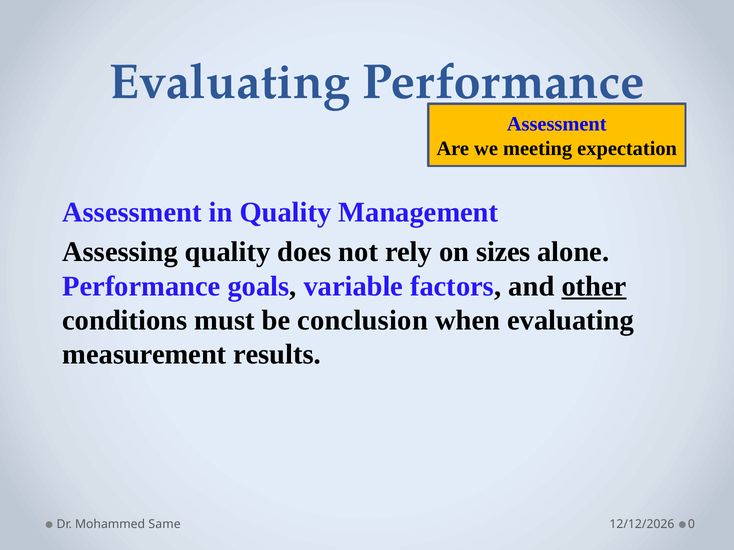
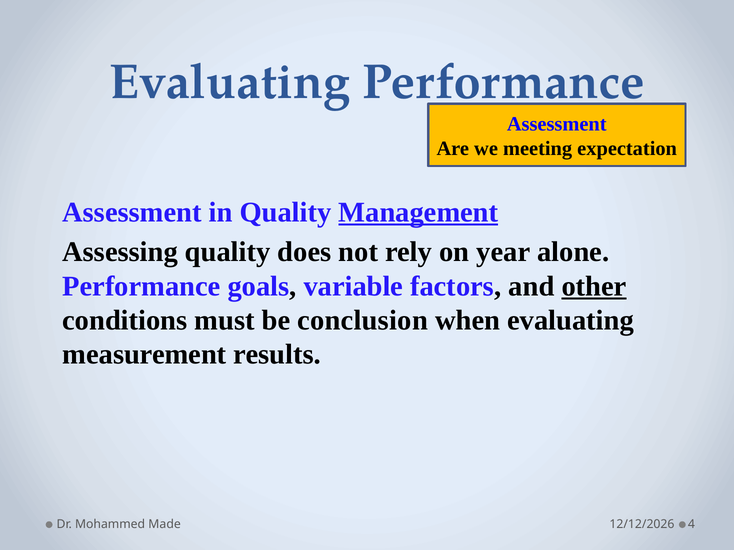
Management underline: none -> present
sizes: sizes -> year
Same: Same -> Made
0: 0 -> 4
